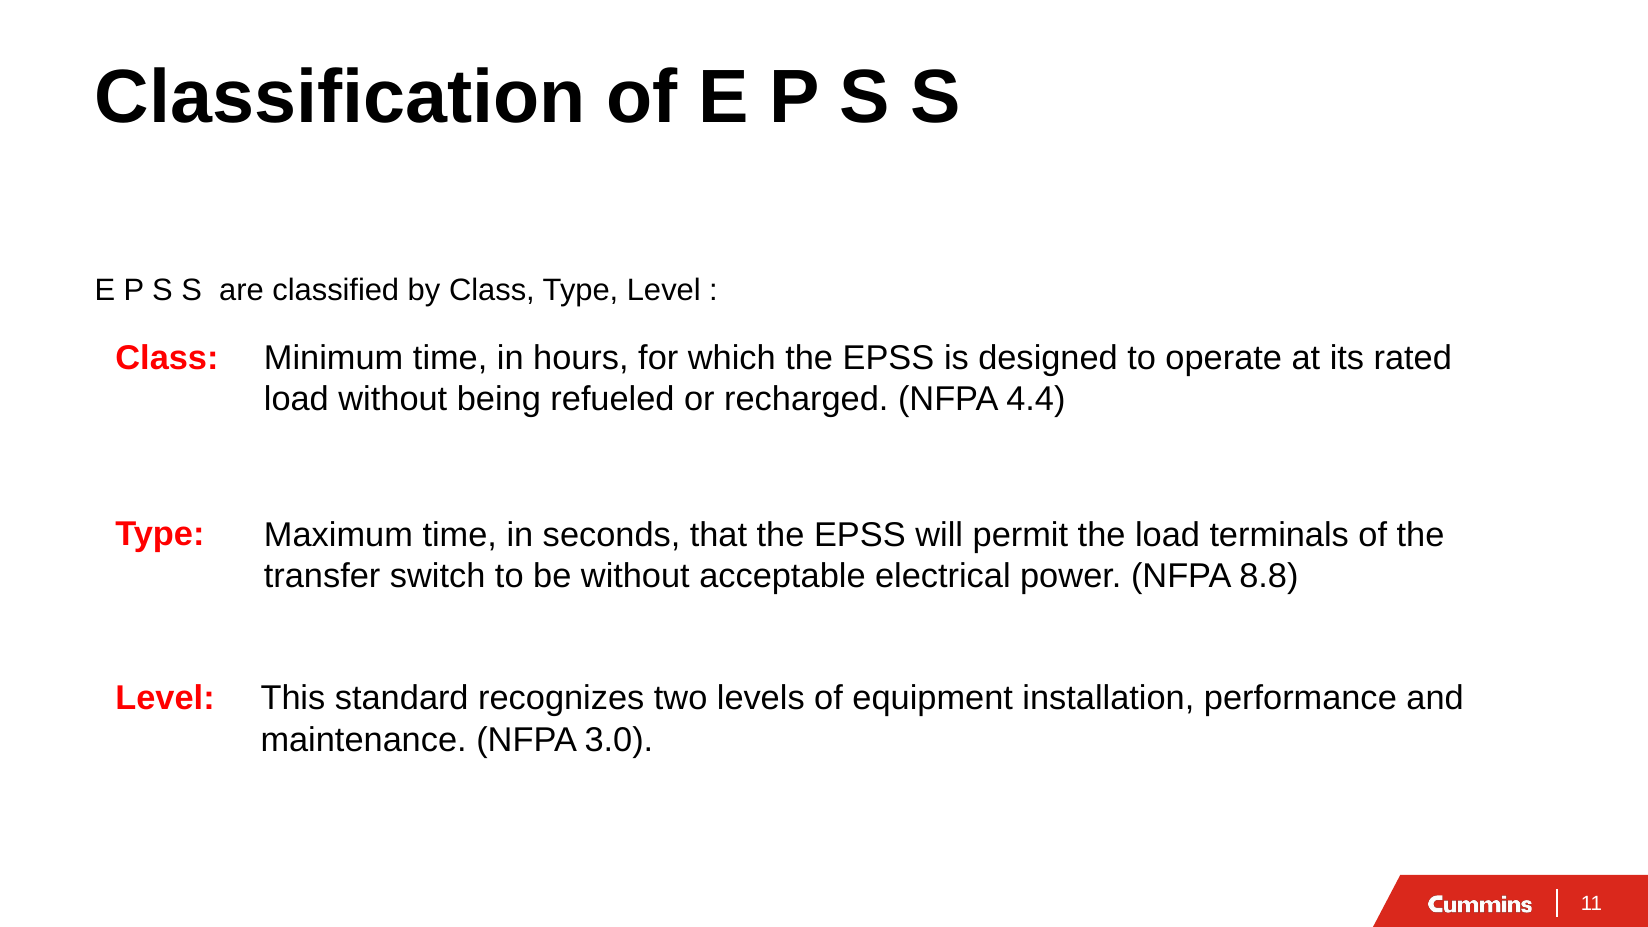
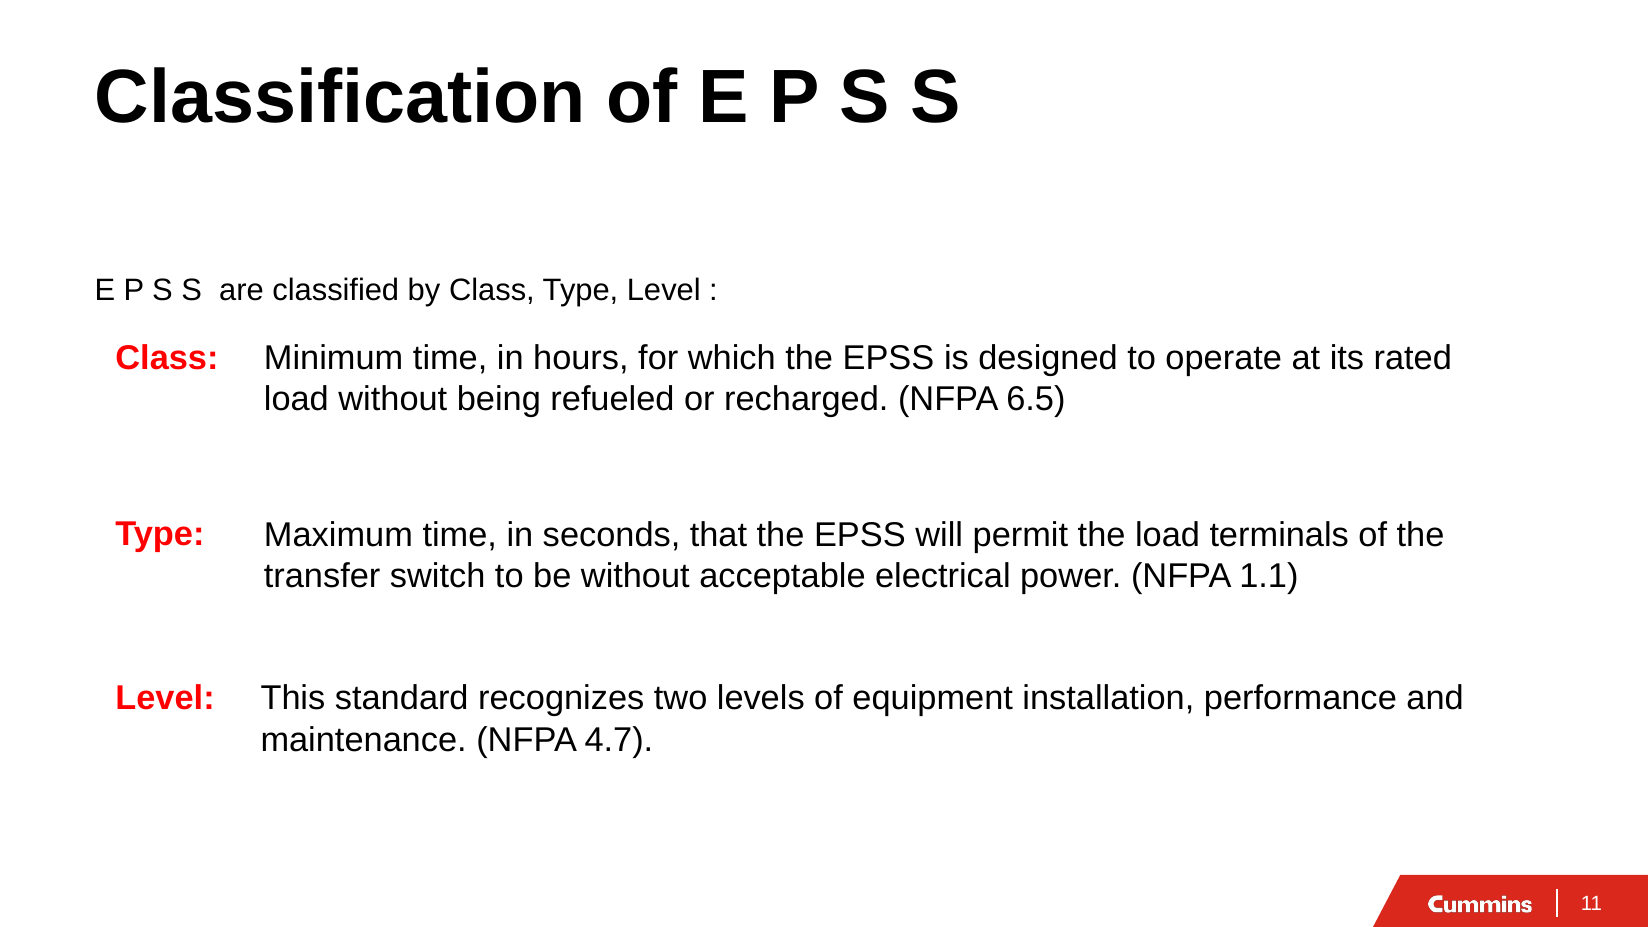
4.4: 4.4 -> 6.5
8.8: 8.8 -> 1.1
3.0: 3.0 -> 4.7
